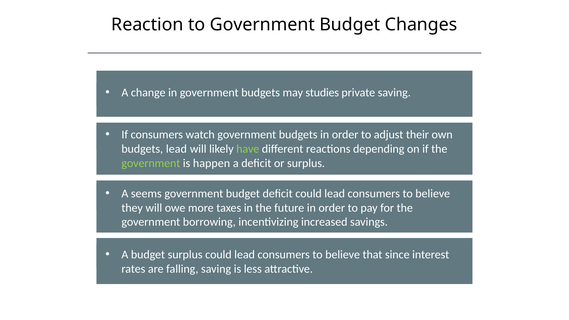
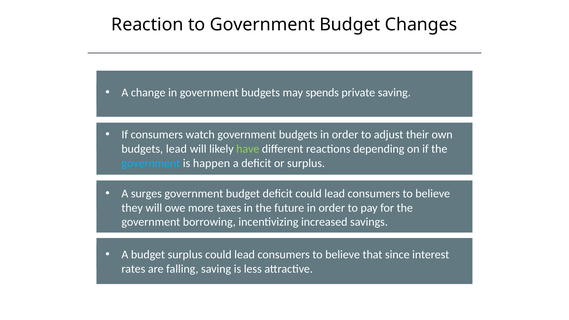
studies: studies -> spends
government at (151, 163) colour: light green -> light blue
seems: seems -> surges
